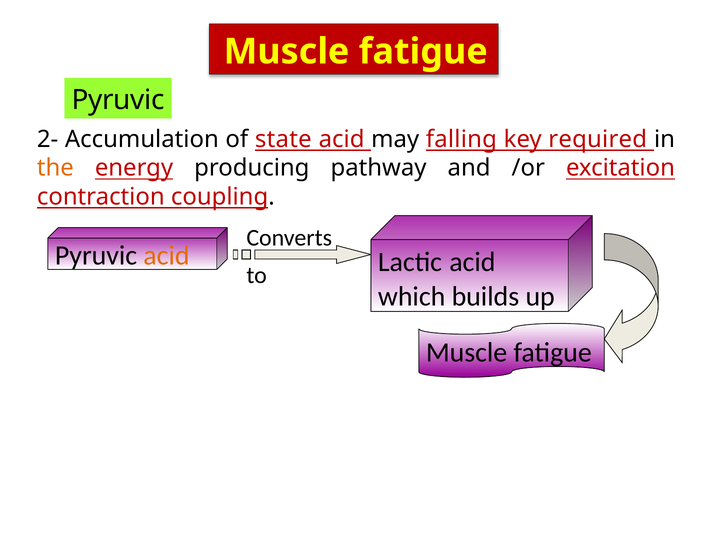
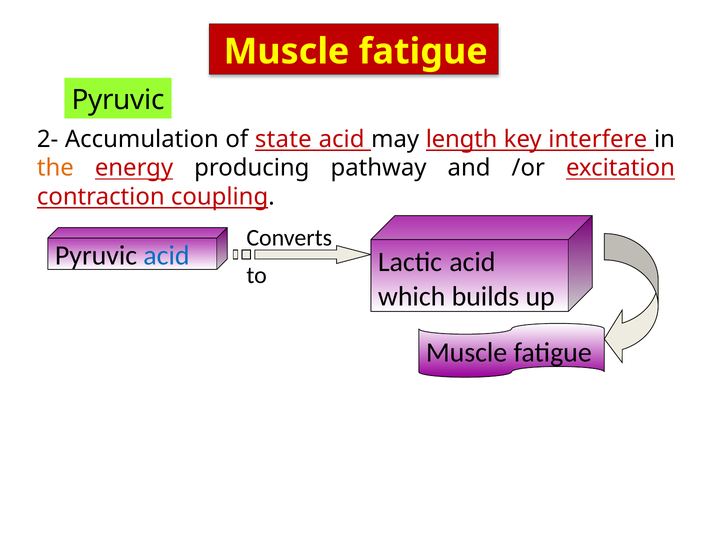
falling: falling -> length
required: required -> interfere
acid at (166, 255) colour: orange -> blue
